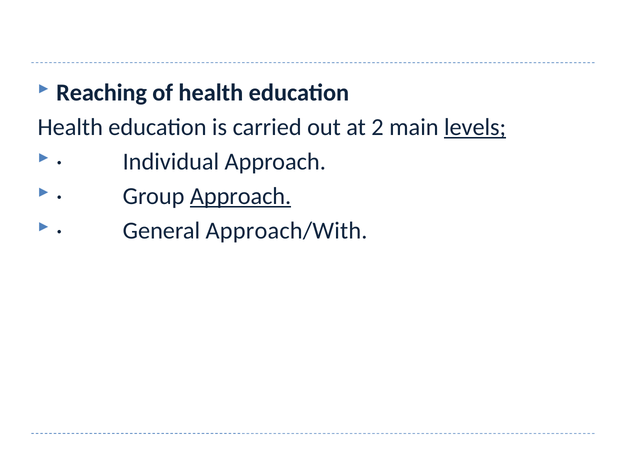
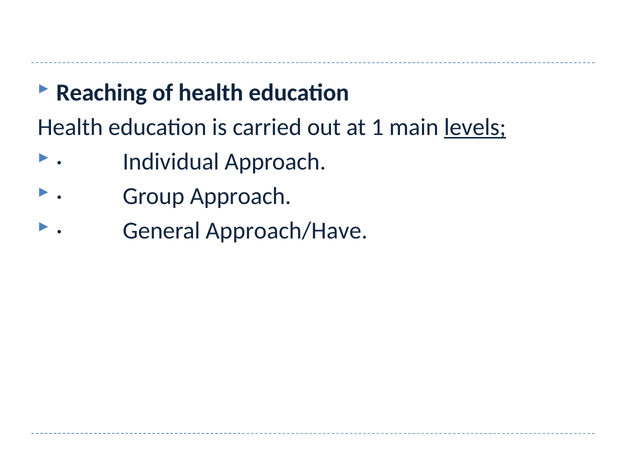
2: 2 -> 1
Approach at (241, 196) underline: present -> none
Approach/With: Approach/With -> Approach/Have
